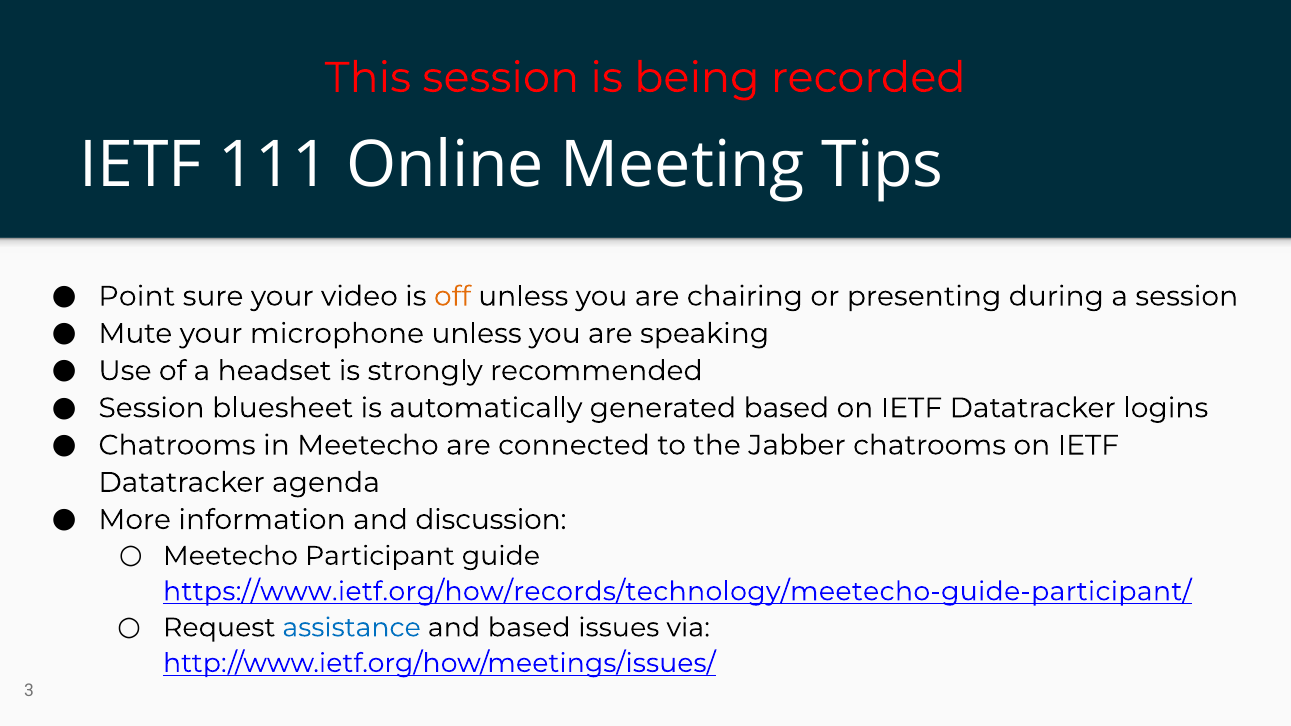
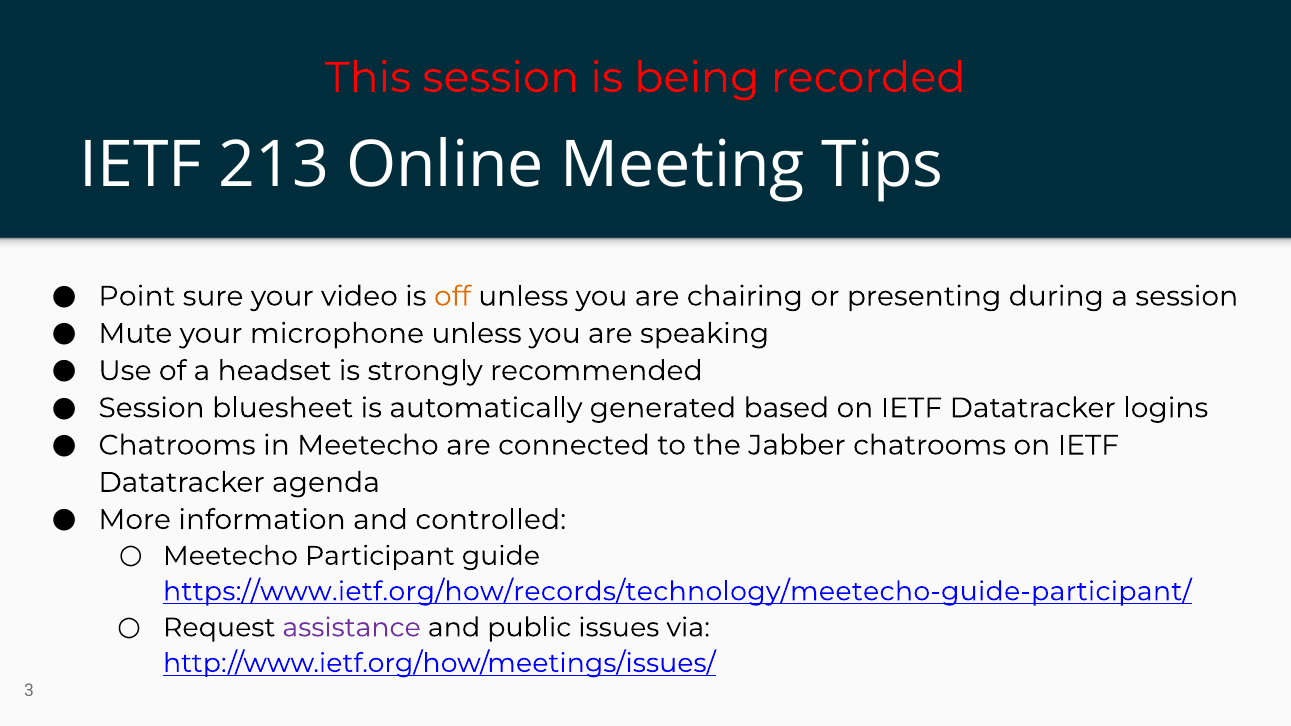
111: 111 -> 213
discussion: discussion -> controlled
assistance colour: blue -> purple
and based: based -> public
